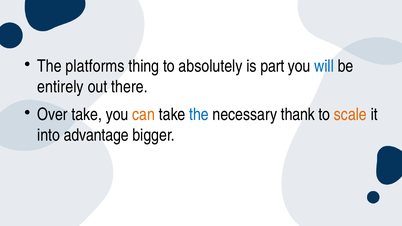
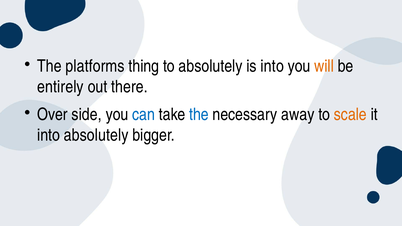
is part: part -> into
will colour: blue -> orange
Over take: take -> side
can colour: orange -> blue
thank: thank -> away
into advantage: advantage -> absolutely
